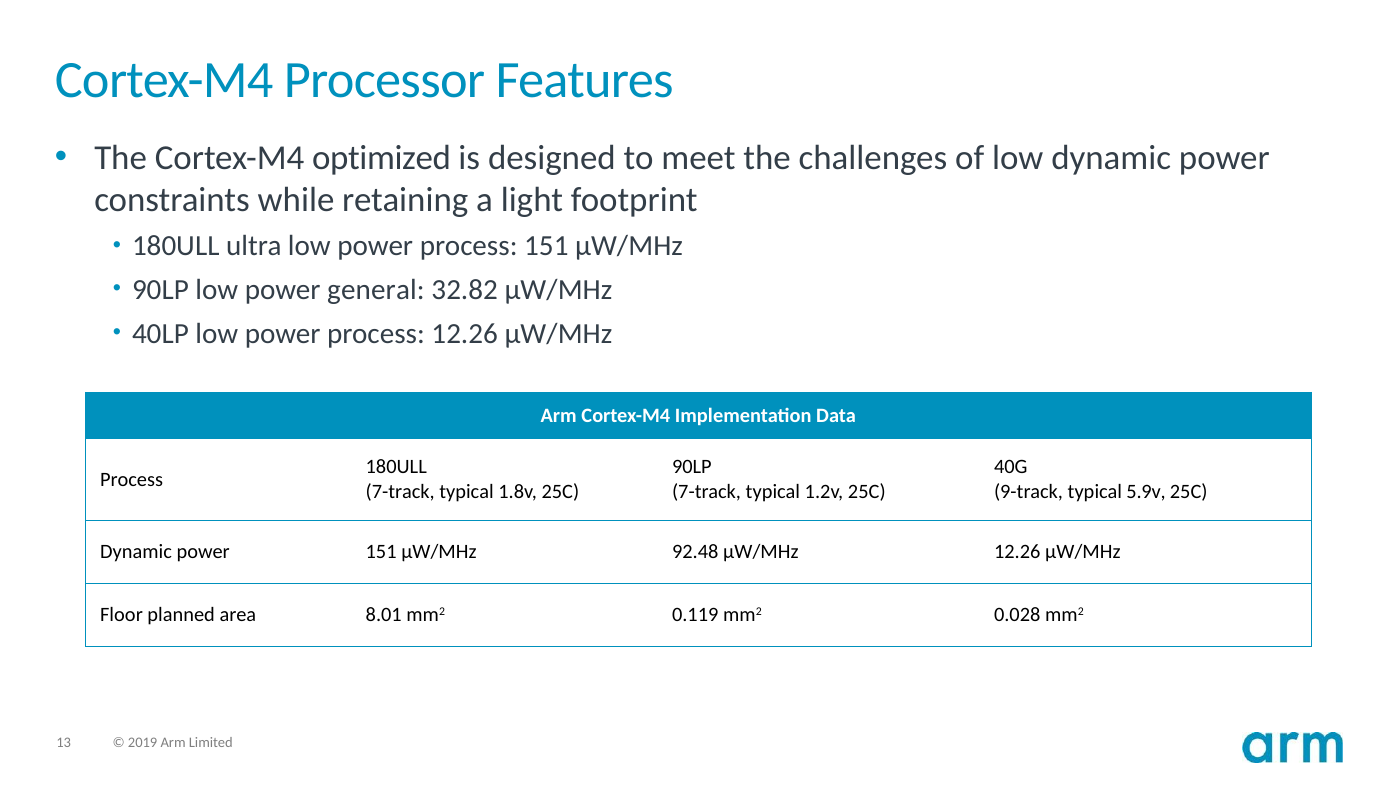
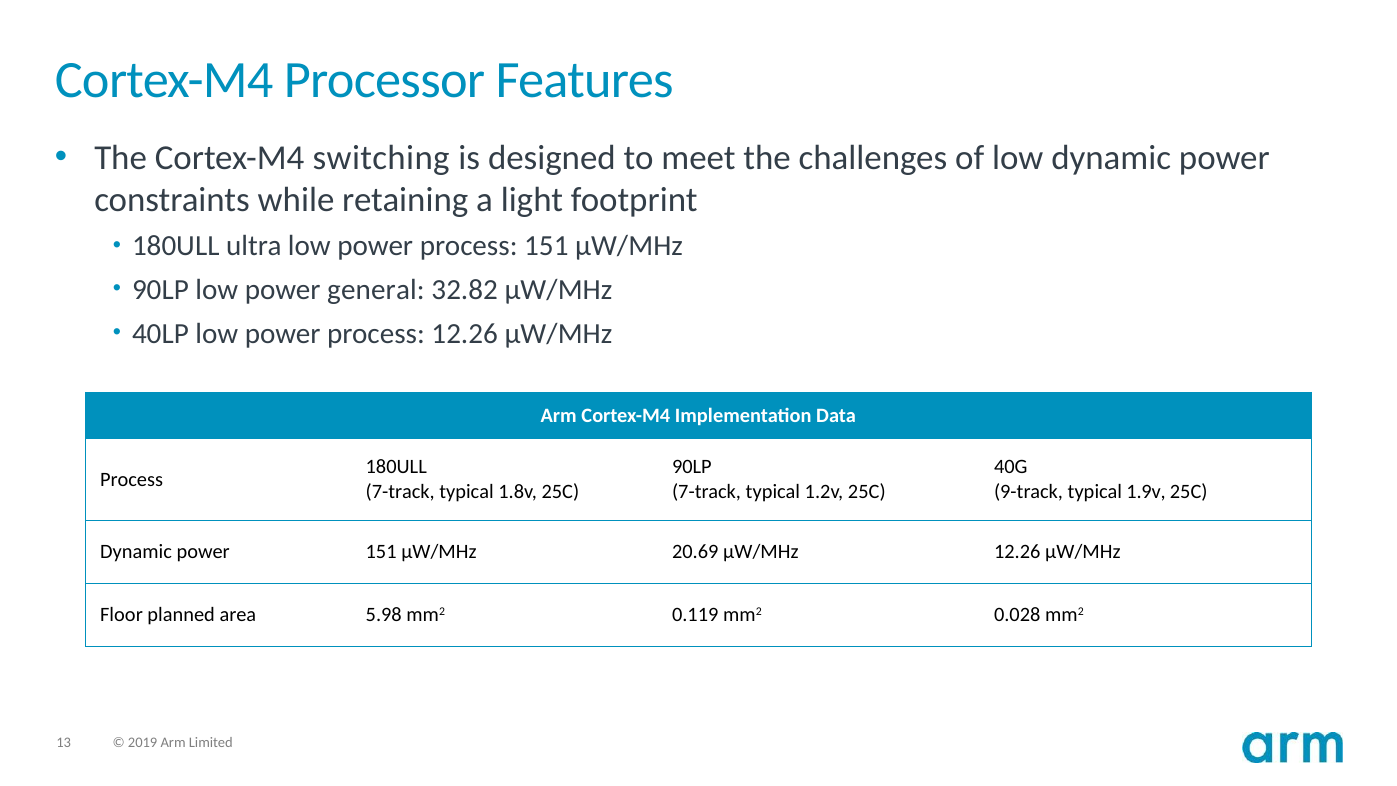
optimized: optimized -> switching
5.9v: 5.9v -> 1.9v
92.48: 92.48 -> 20.69
8.01: 8.01 -> 5.98
